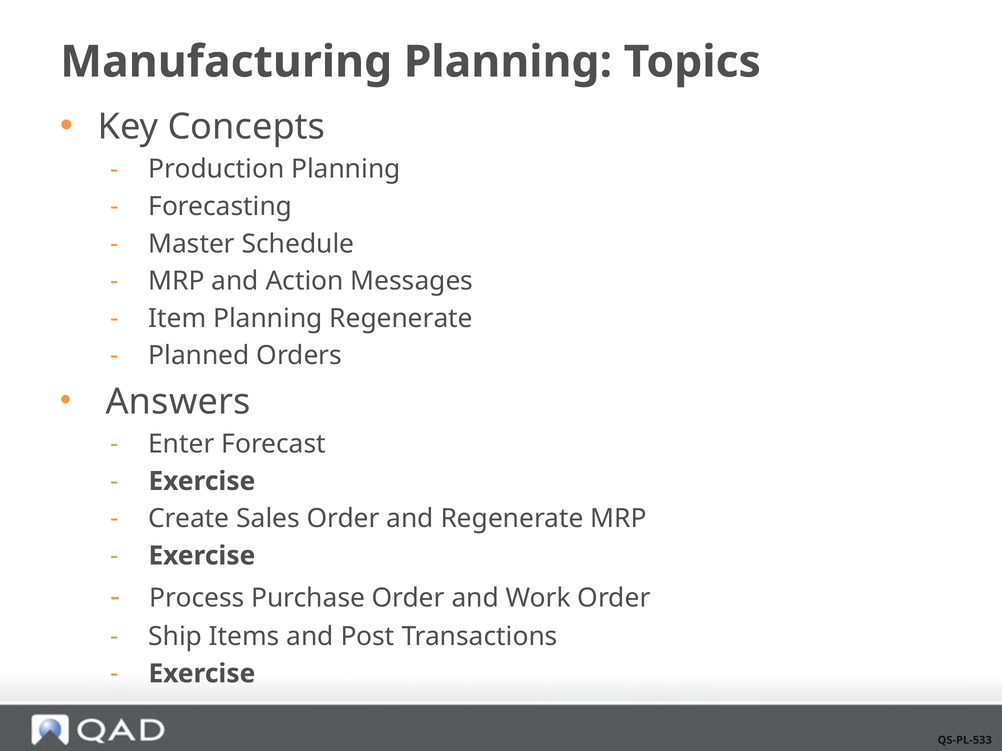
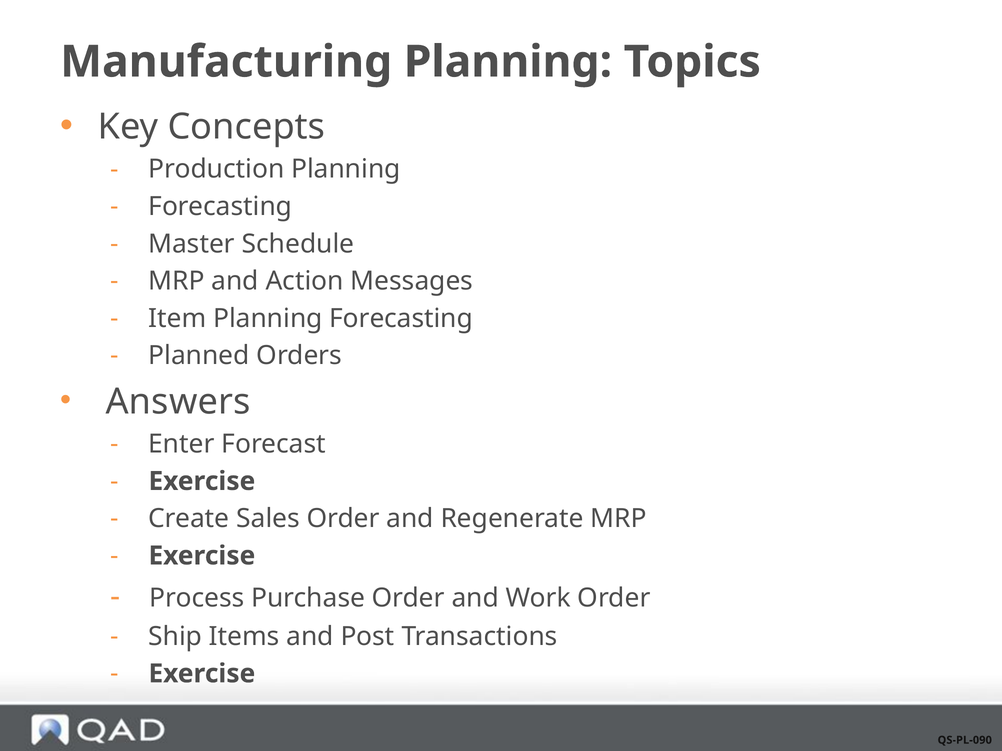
Planning Regenerate: Regenerate -> Forecasting
QS-PL-533: QS-PL-533 -> QS-PL-090
